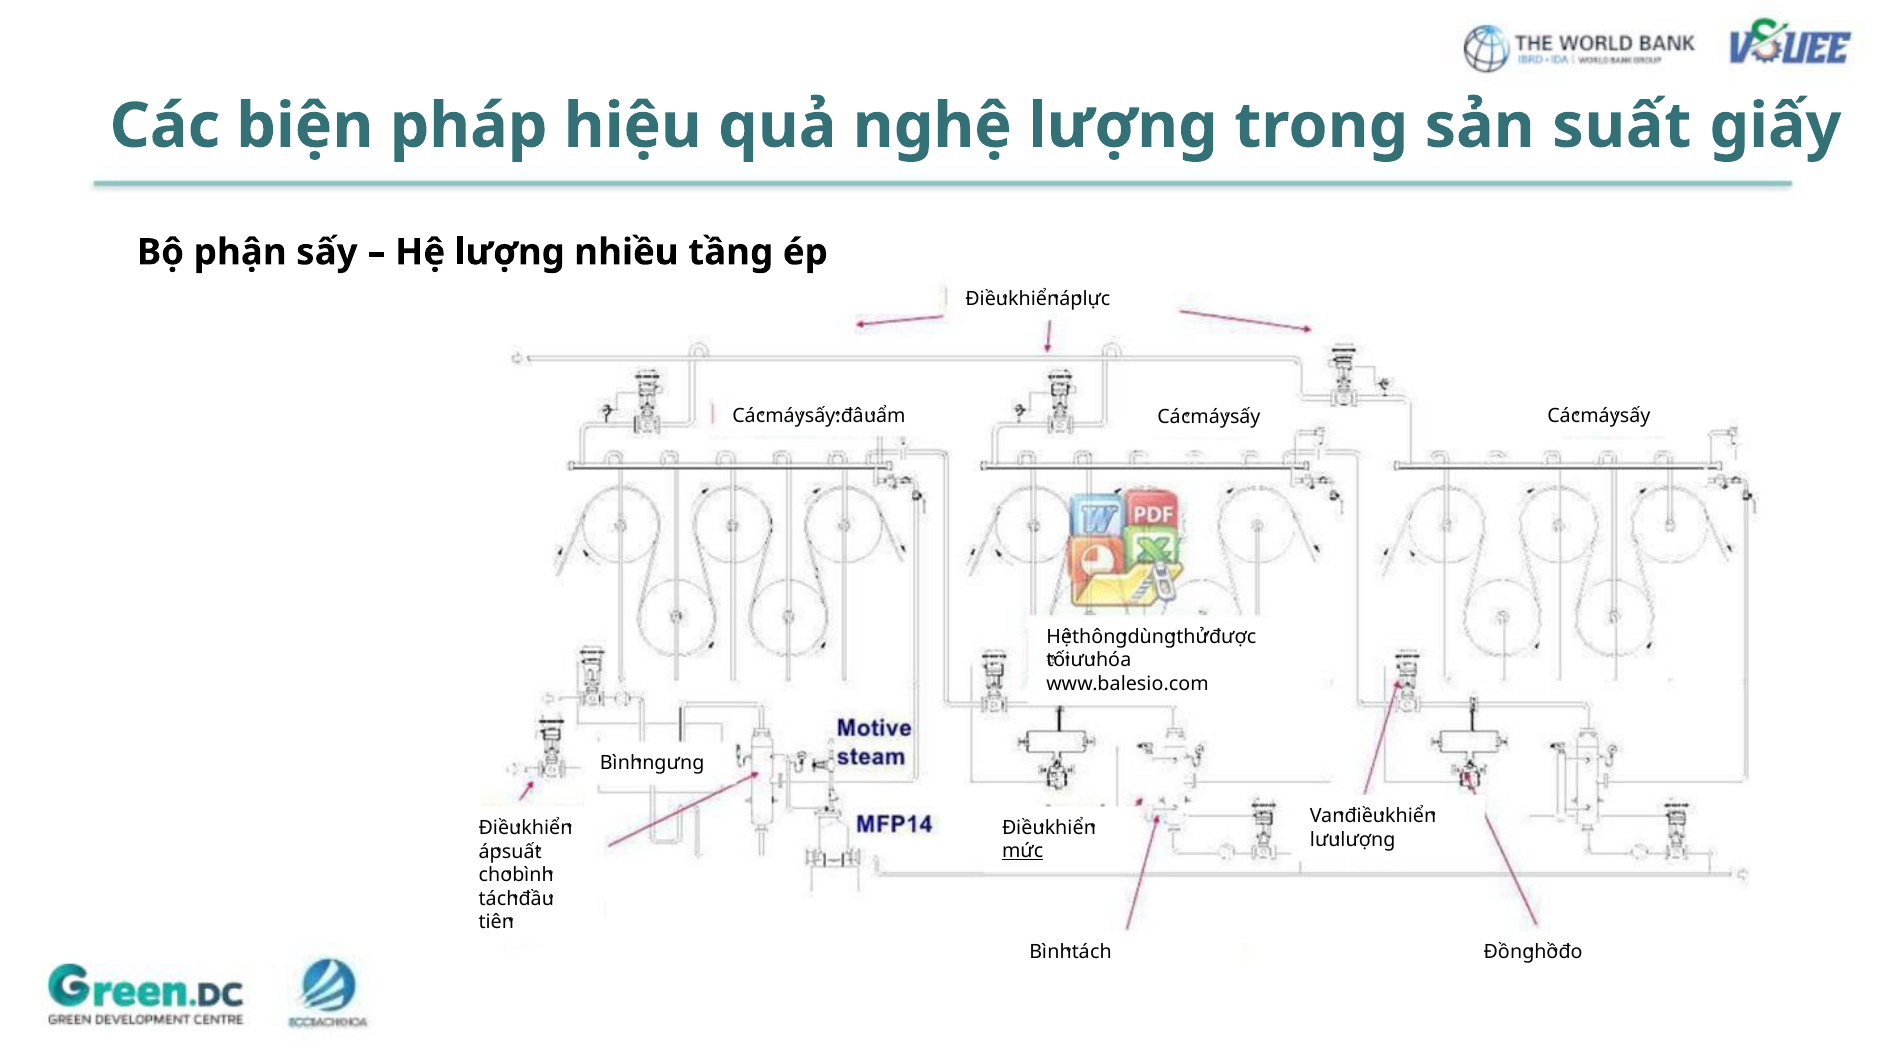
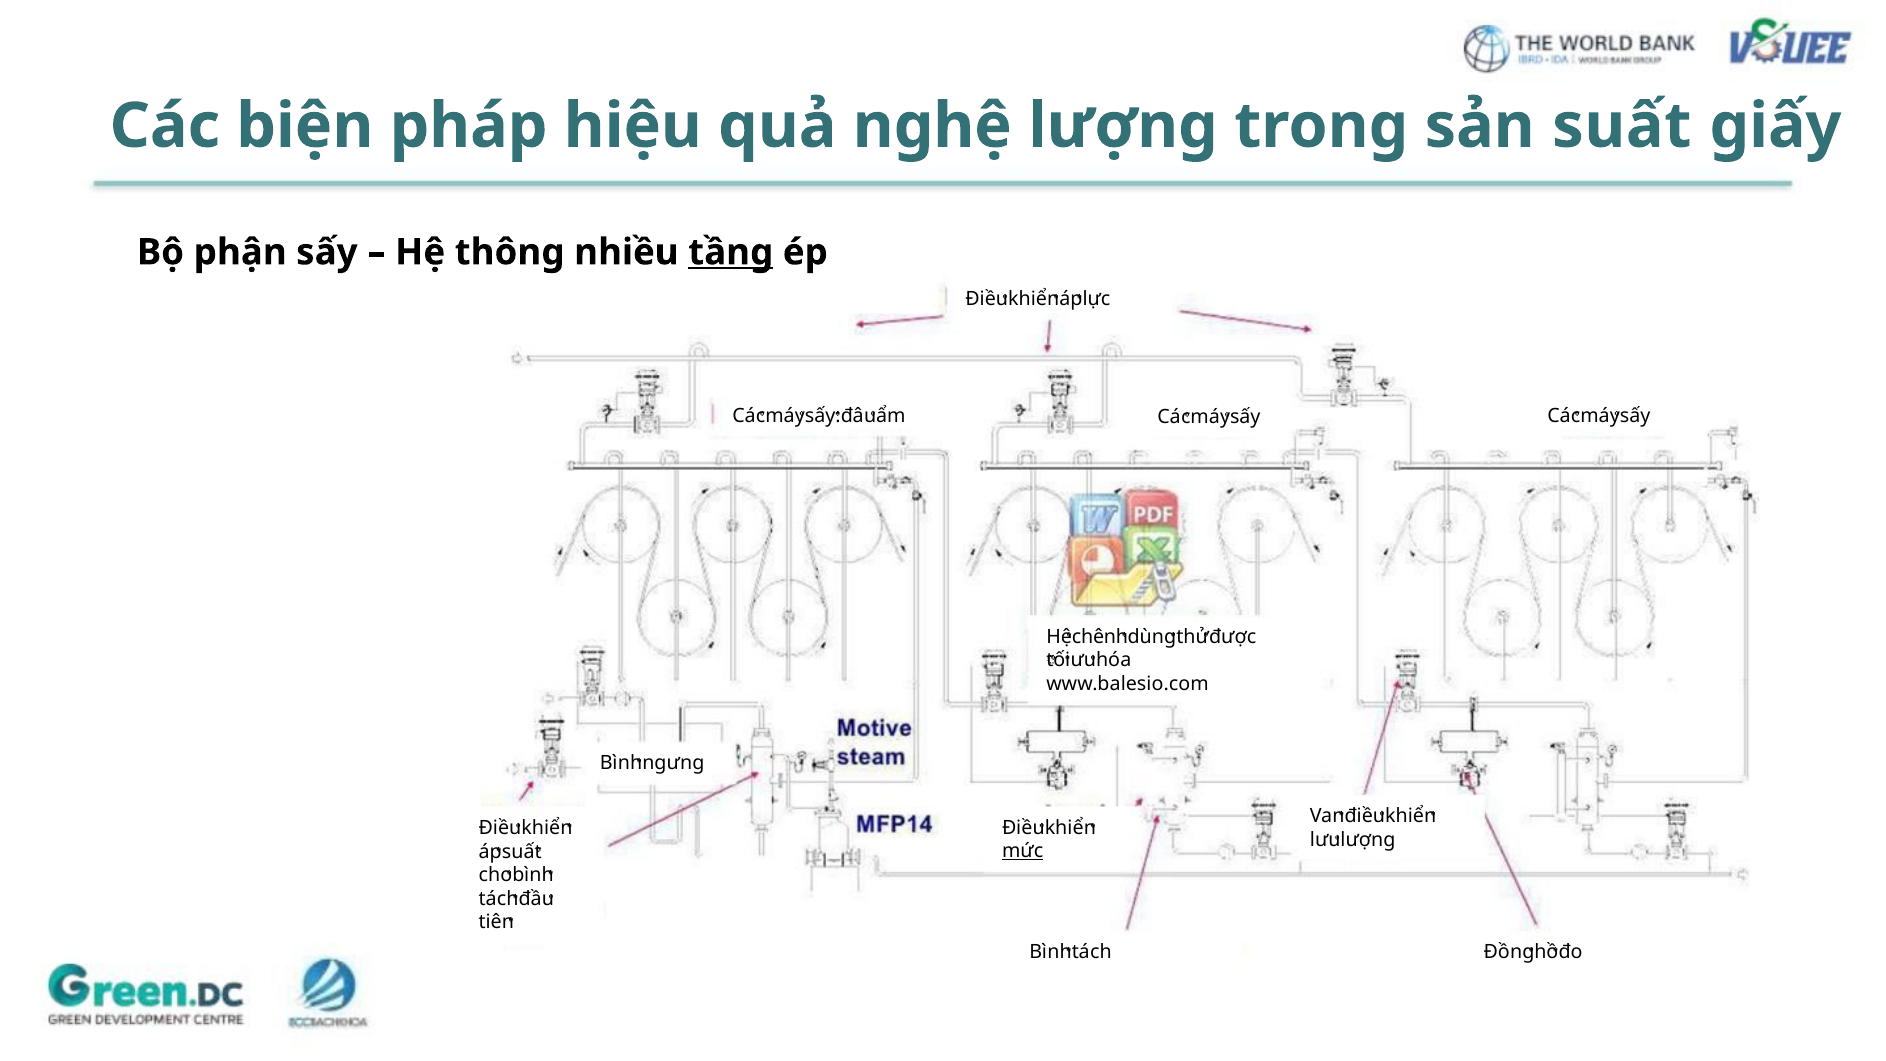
Hệ lượng: lượng -> thông
tầng underline: none -> present
thông: thông -> chênh
